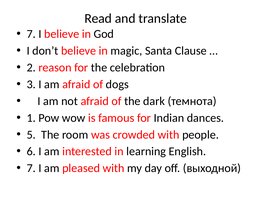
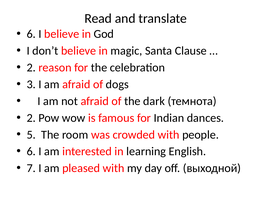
7 at (31, 34): 7 -> 6
1 at (31, 118): 1 -> 2
